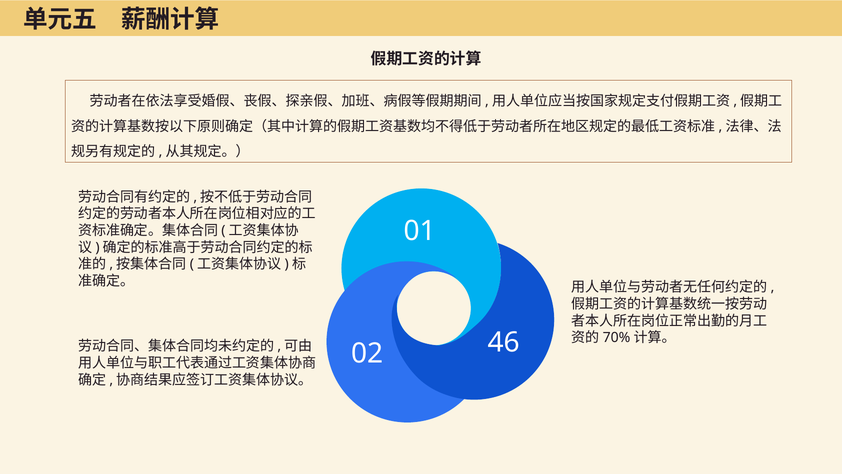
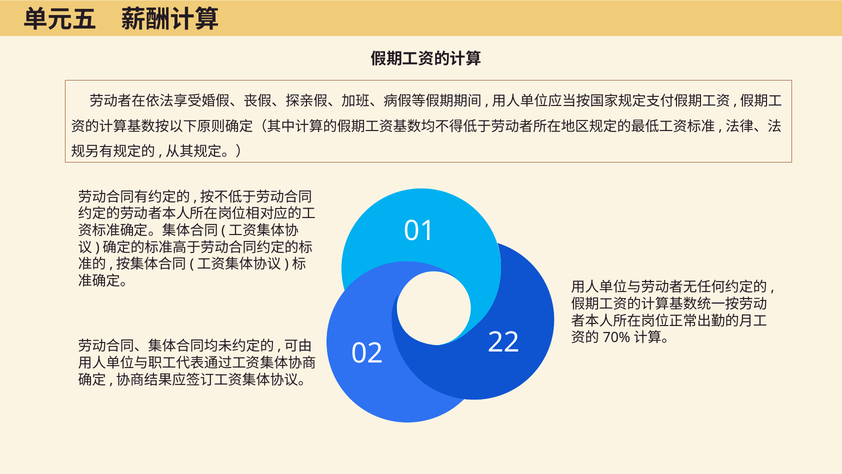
46: 46 -> 22
